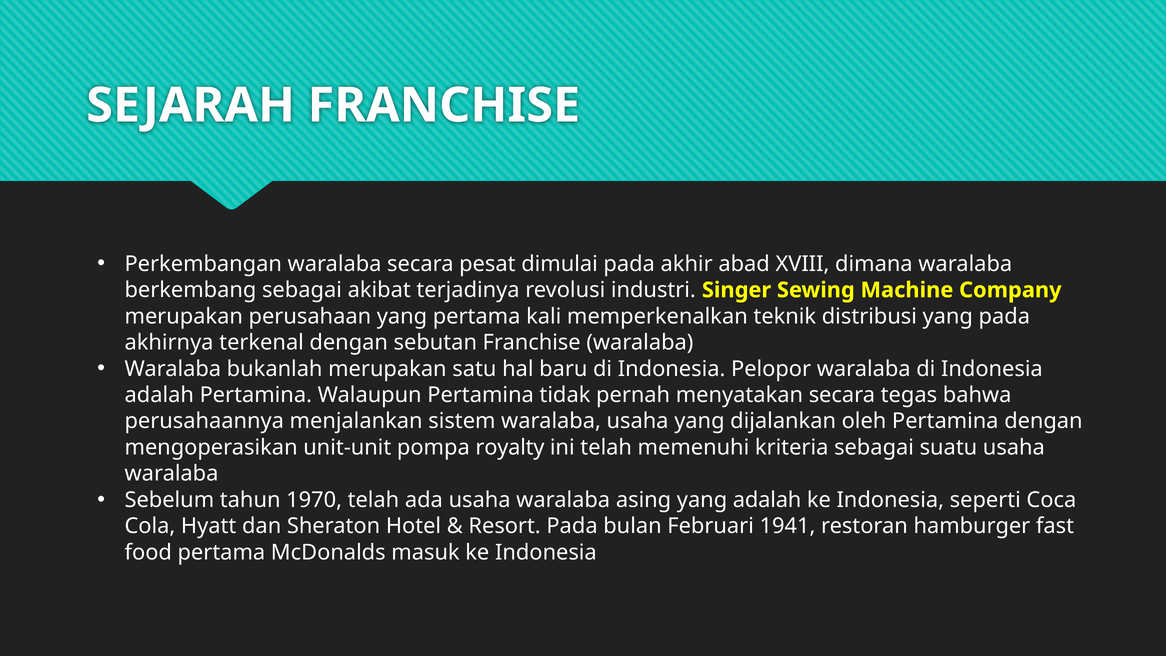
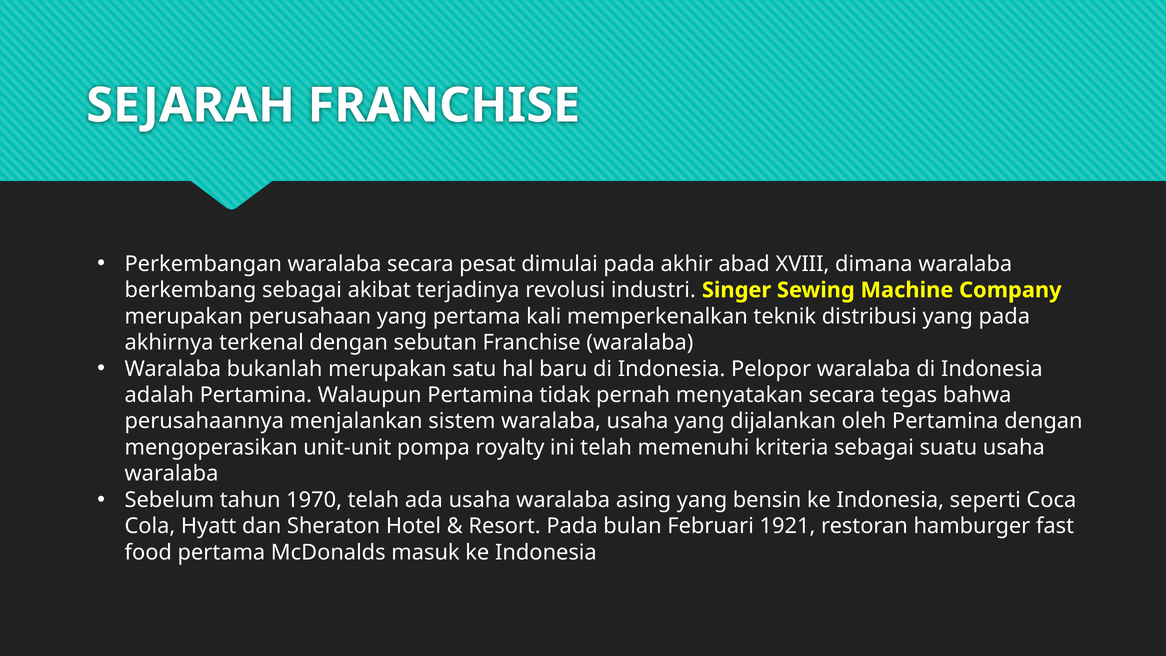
yang adalah: adalah -> bensin
1941: 1941 -> 1921
